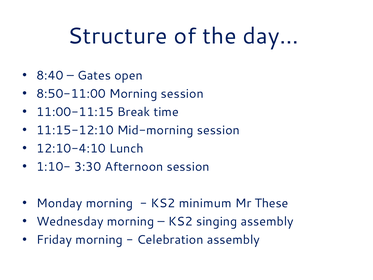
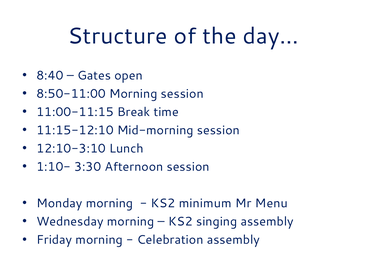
12:10-4:10: 12:10-4:10 -> 12:10-3:10
These: These -> Menu
